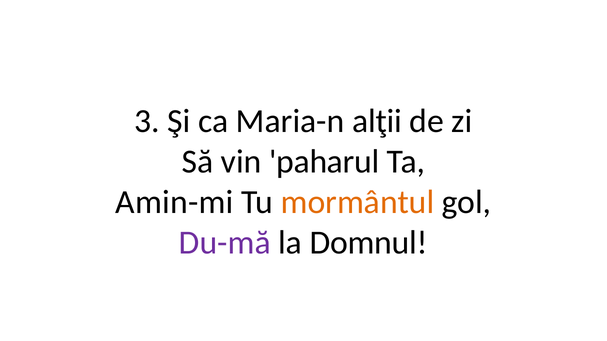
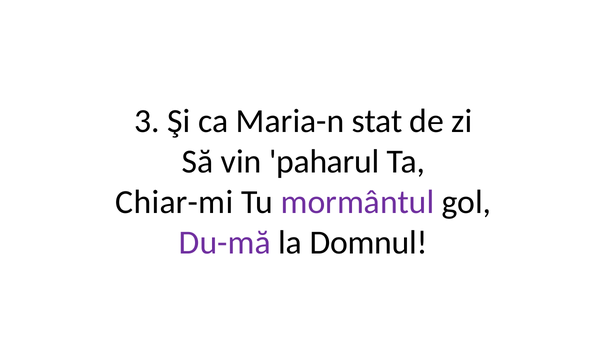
alţii: alţii -> stat
Amin-mi: Amin-mi -> Chiar-mi
mormântul colour: orange -> purple
